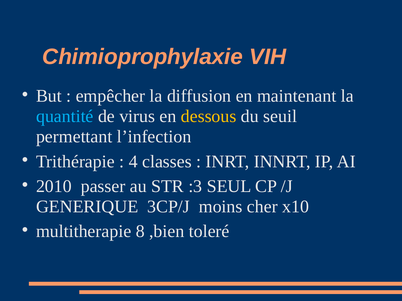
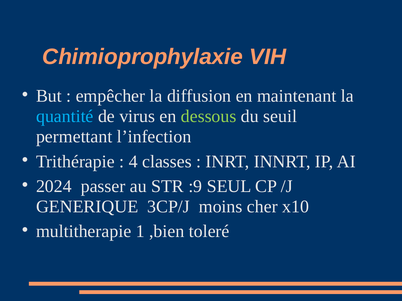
dessous colour: yellow -> light green
2010: 2010 -> 2024
:3: :3 -> :9
8: 8 -> 1
